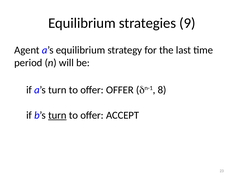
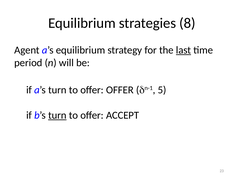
9: 9 -> 8
last underline: none -> present
8: 8 -> 5
